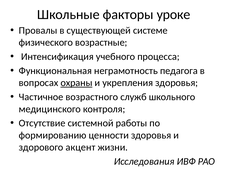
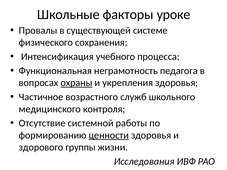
возрастные: возрастные -> сохранения
ценности underline: none -> present
акцент: акцент -> группы
